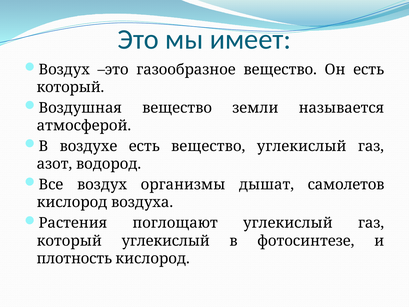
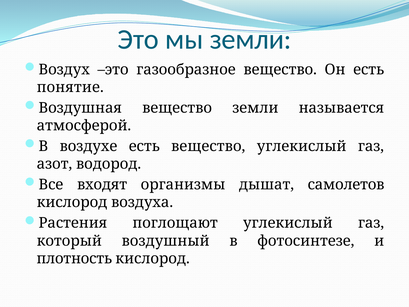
мы имеет: имеет -> земли
который at (70, 87): который -> понятие
Все воздух: воздух -> входят
который углекислый: углекислый -> воздушный
